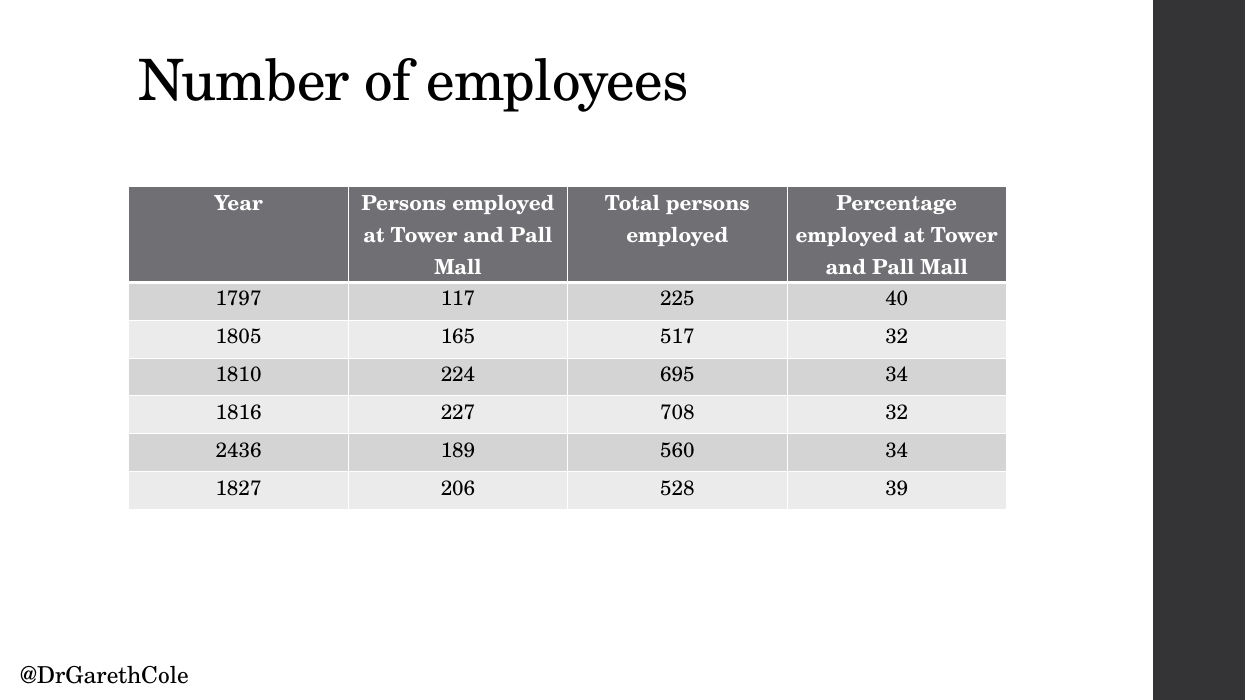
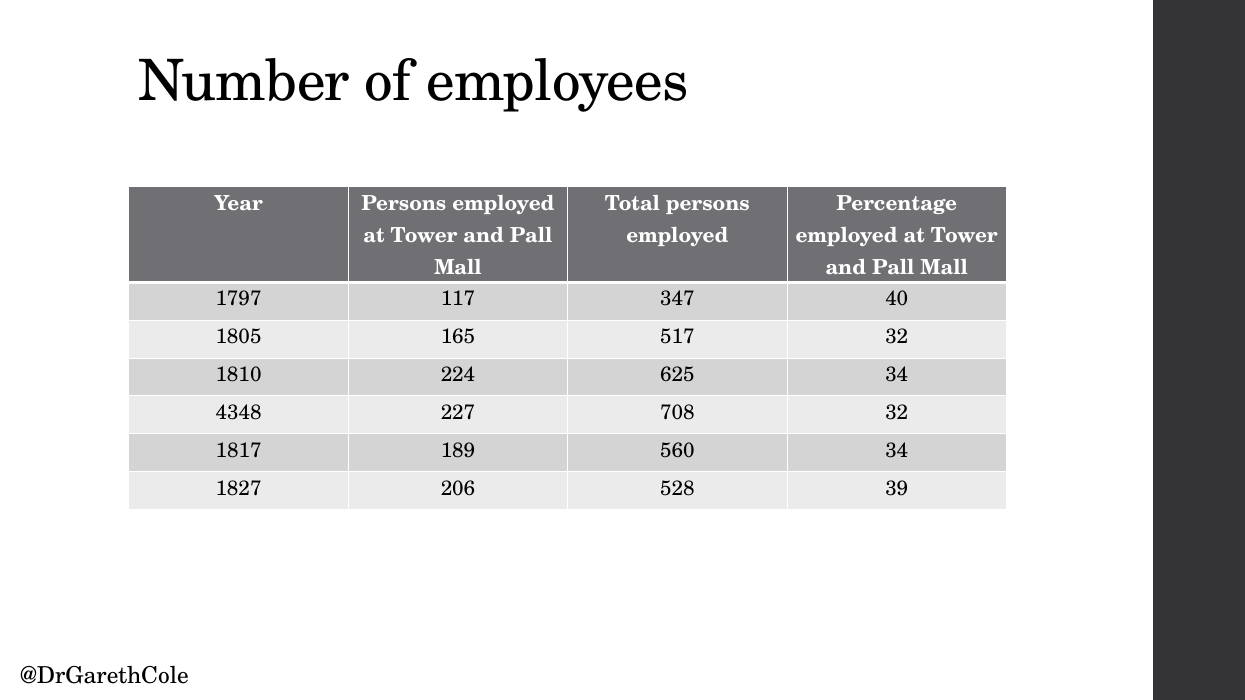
225: 225 -> 347
695: 695 -> 625
1816: 1816 -> 4348
2436: 2436 -> 1817
